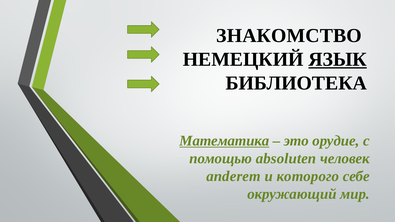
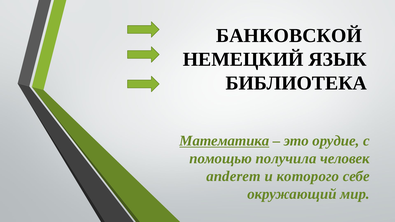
ЗНАКОМСТВО: ЗНАКОМСТВО -> БАНКОВСКОЙ
ЯЗЫК underline: present -> none
absoluten: absoluten -> получила
